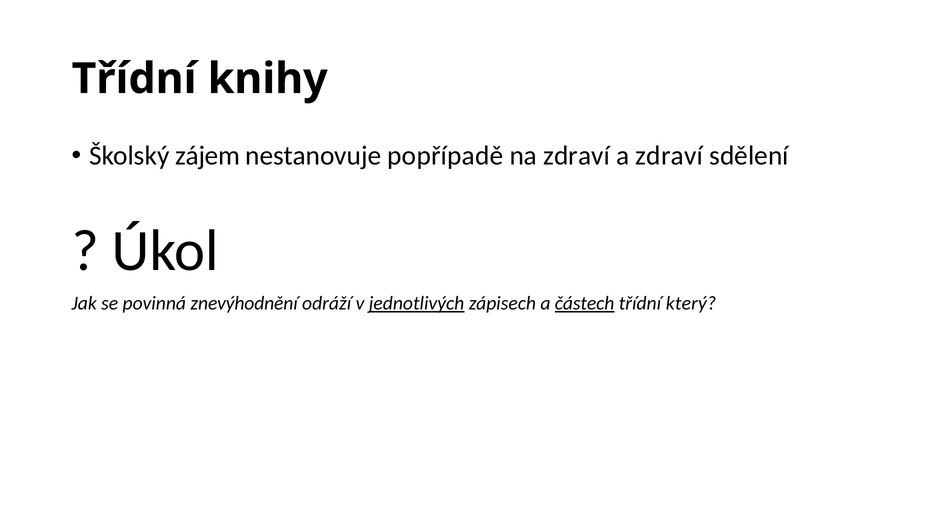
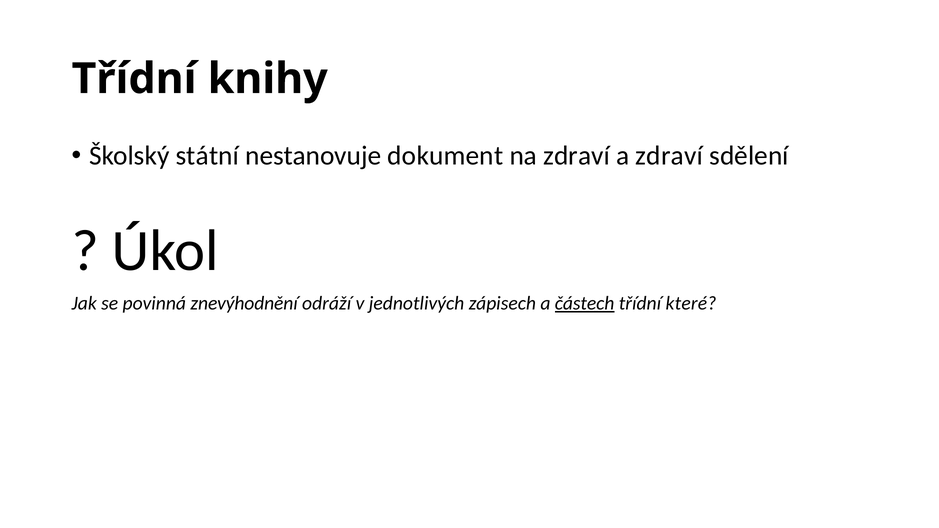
zájem: zájem -> státní
popřípadě: popřípadě -> dokument
jednotlivých underline: present -> none
který: který -> které
